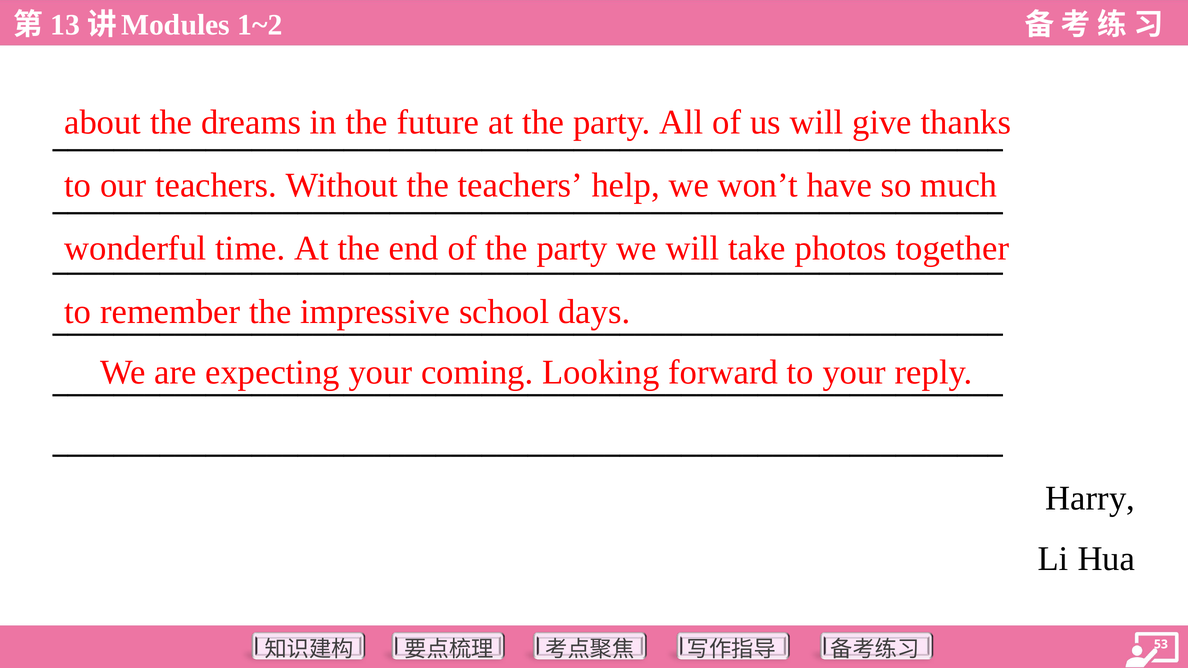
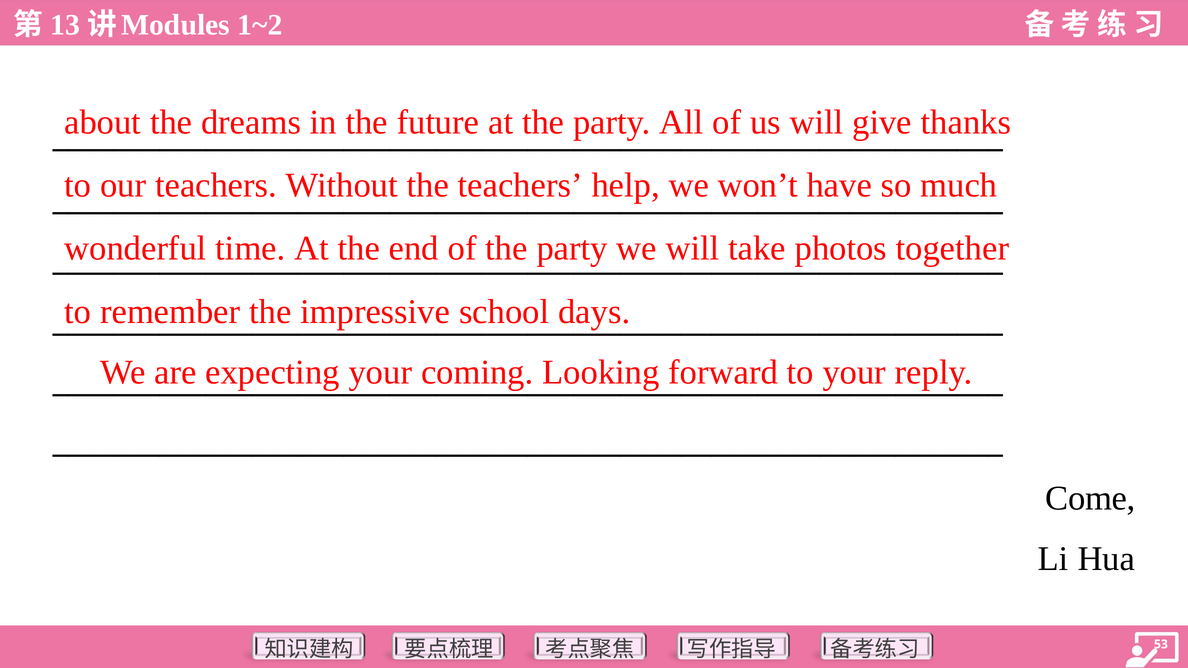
Harry: Harry -> Come
